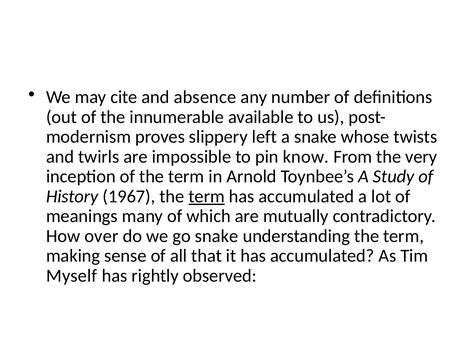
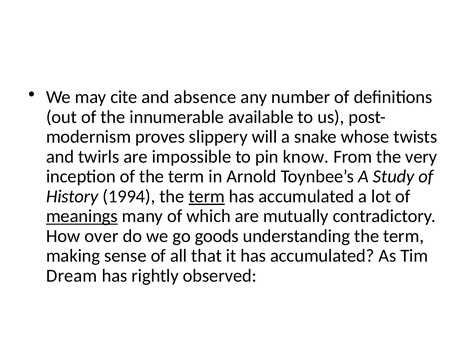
left: left -> will
1967: 1967 -> 1994
meanings underline: none -> present
go snake: snake -> goods
Myself: Myself -> Dream
